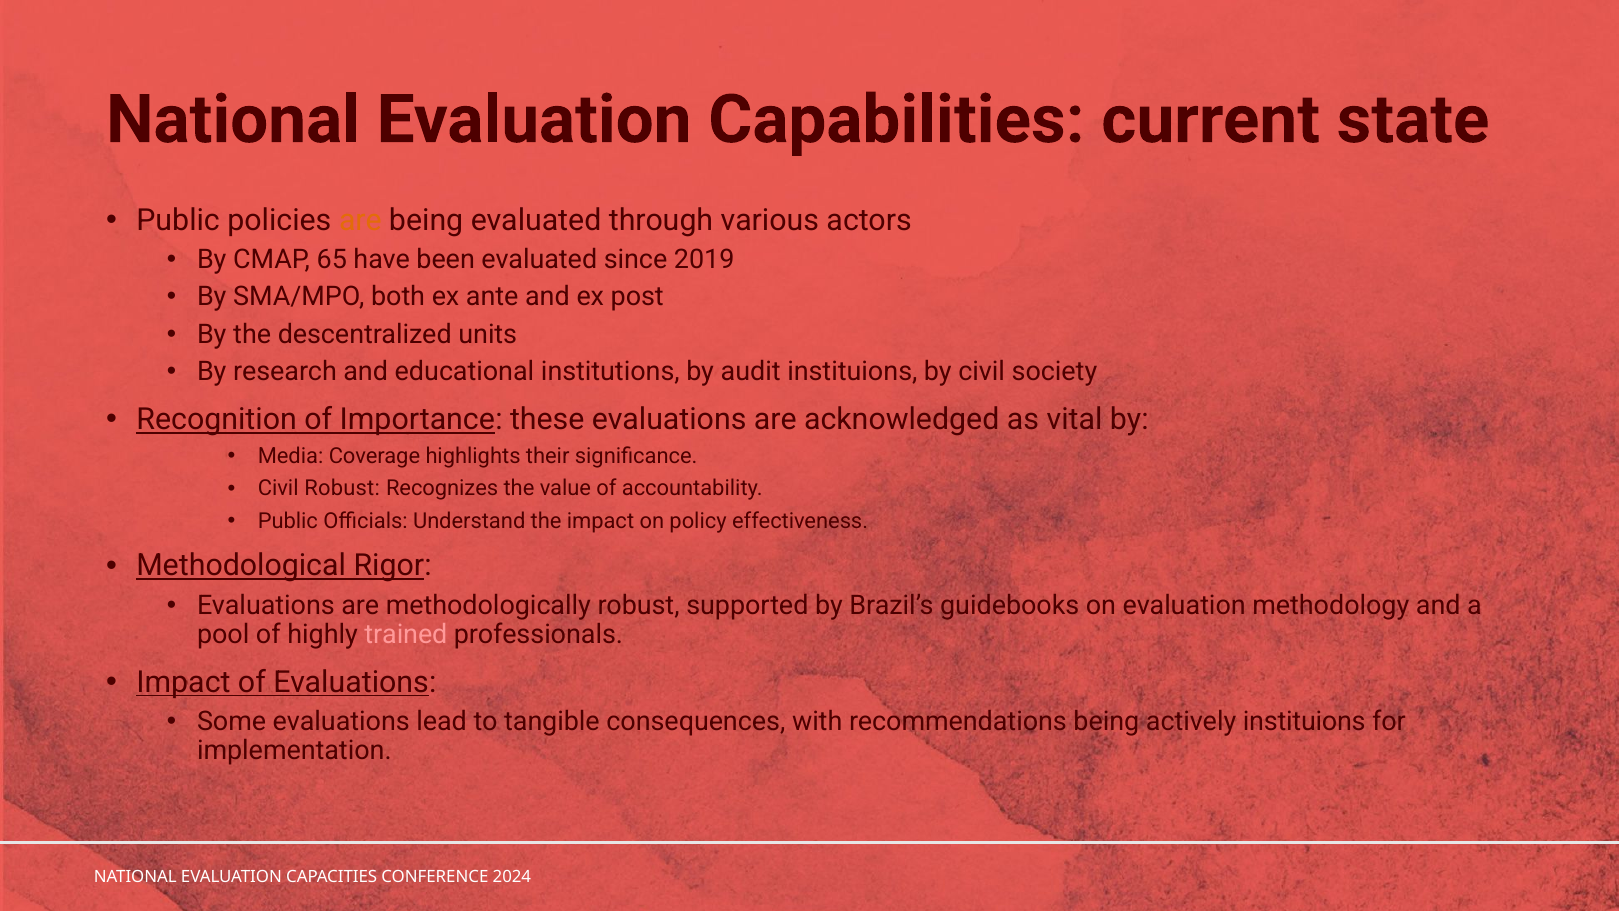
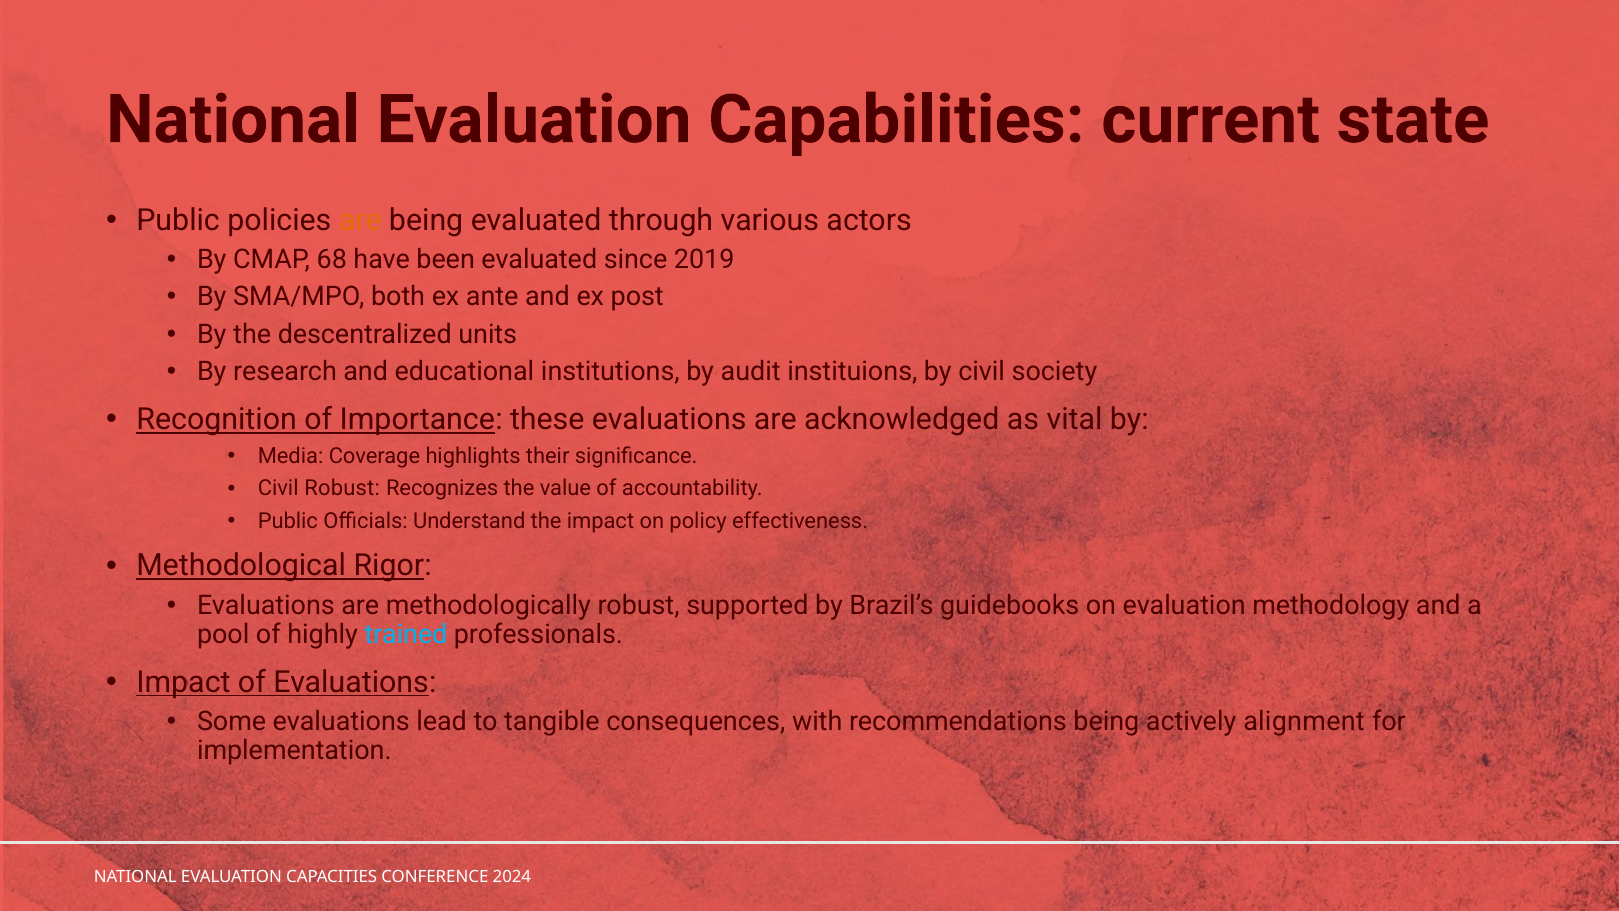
65: 65 -> 68
trained colour: pink -> light blue
actively instituions: instituions -> alignment
